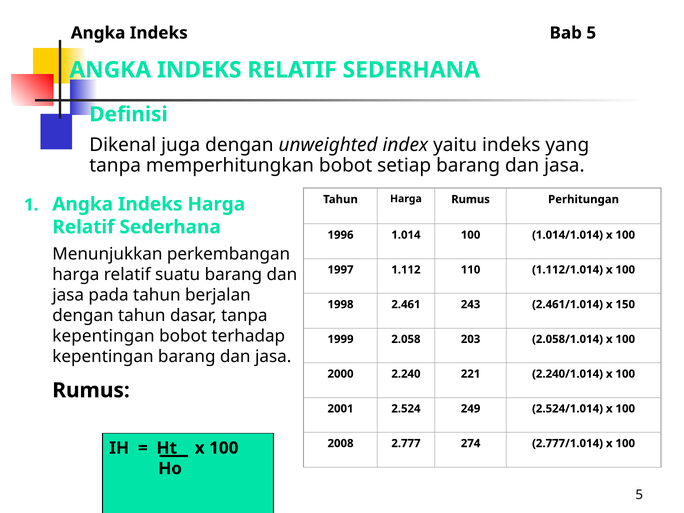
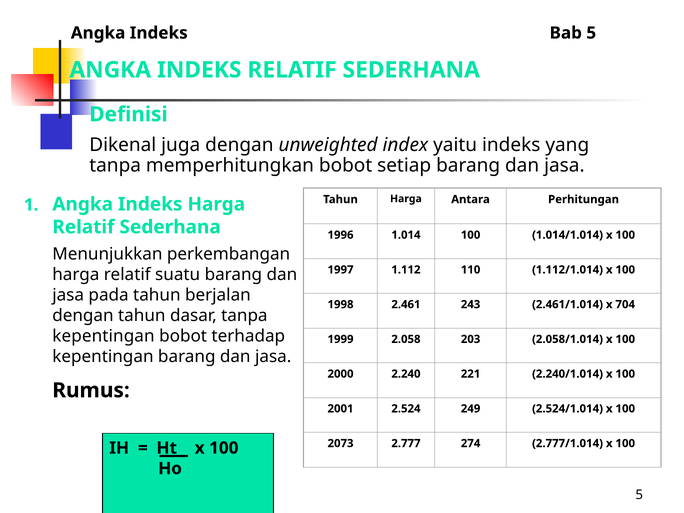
Harga Rumus: Rumus -> Antara
150: 150 -> 704
2008: 2008 -> 2073
